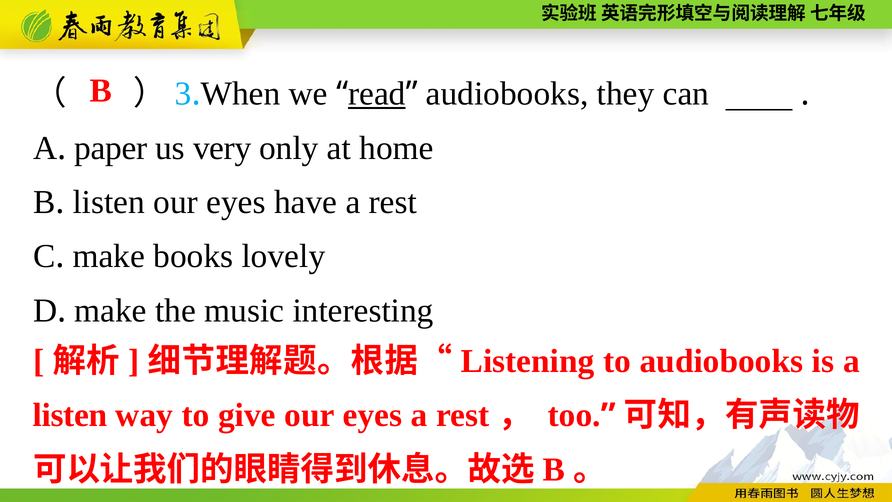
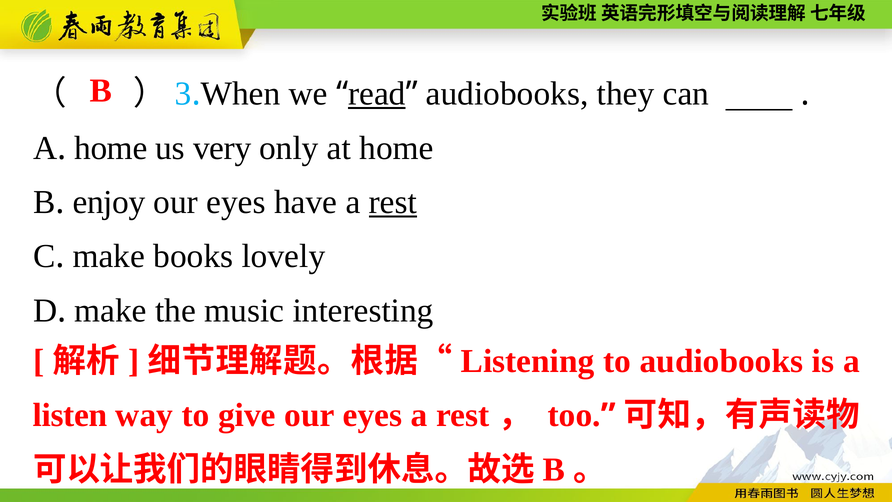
paper at (111, 148): paper -> home
listen at (109, 202): listen -> enjoy
rest at (393, 202) underline: none -> present
